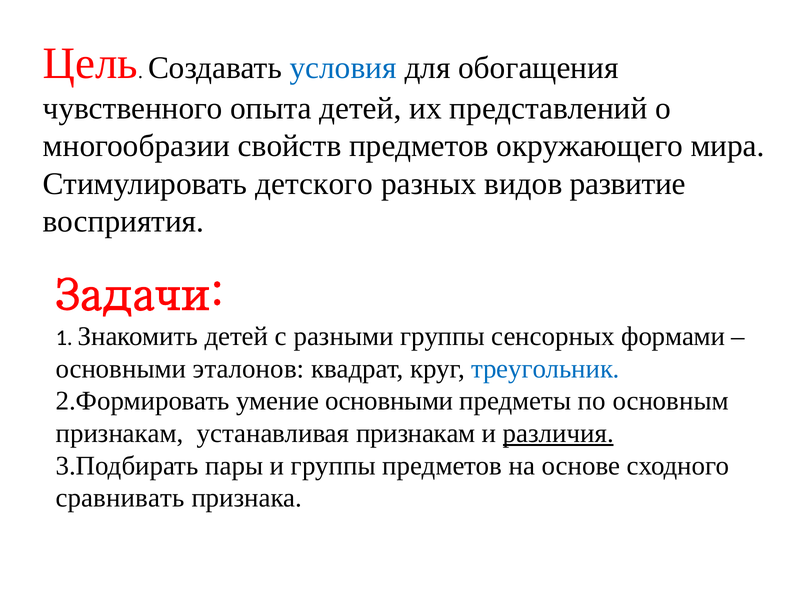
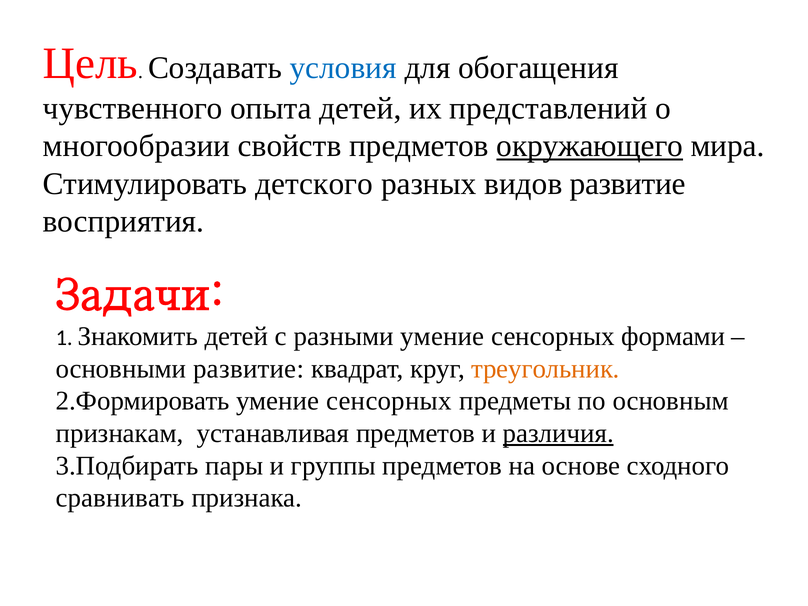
окружающего underline: none -> present
разными группы: группы -> умение
основными эталонов: эталонов -> развитие
треугольник colour: blue -> orange
2.Формировать умение основными: основными -> сенсорных
устанавливая признакам: признакам -> предметов
